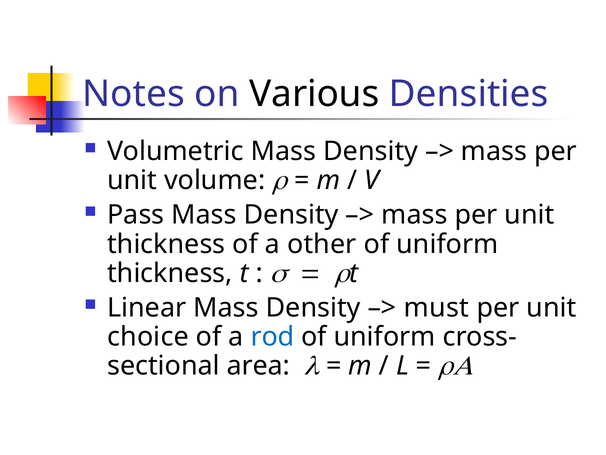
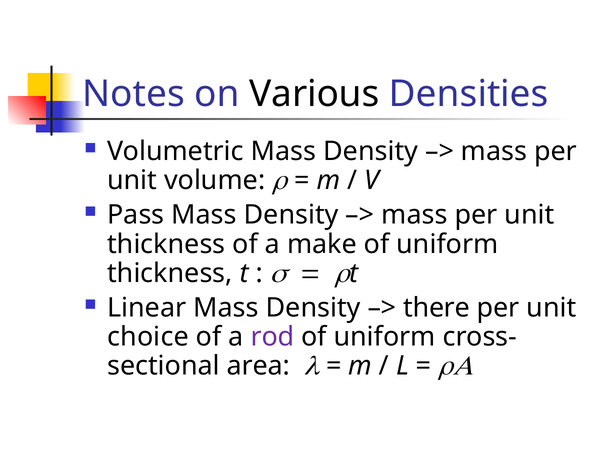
other: other -> make
must: must -> there
rod colour: blue -> purple
